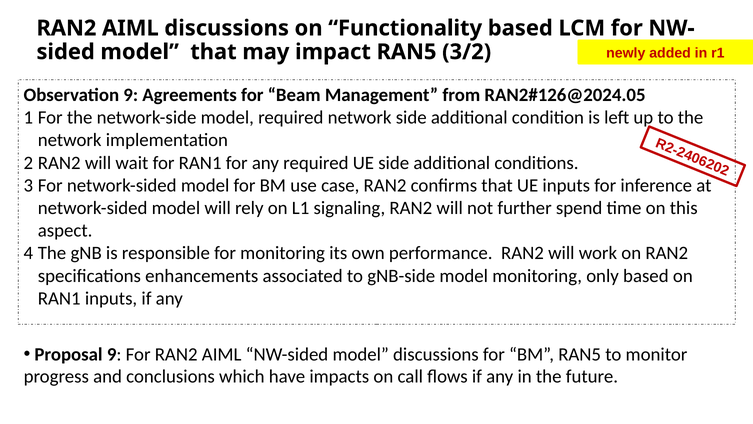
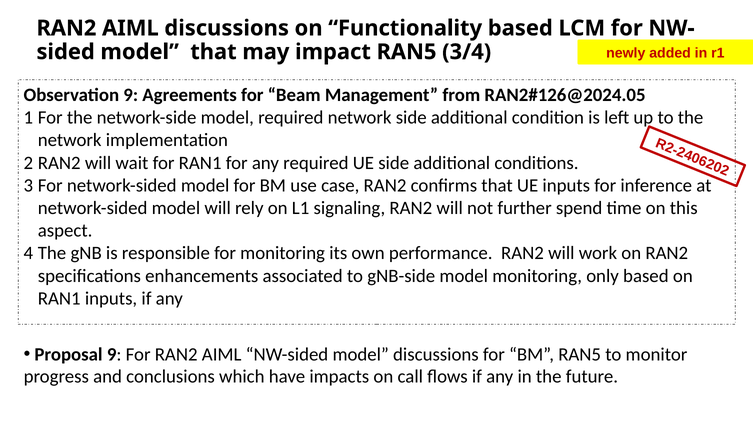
3/2: 3/2 -> 3/4
